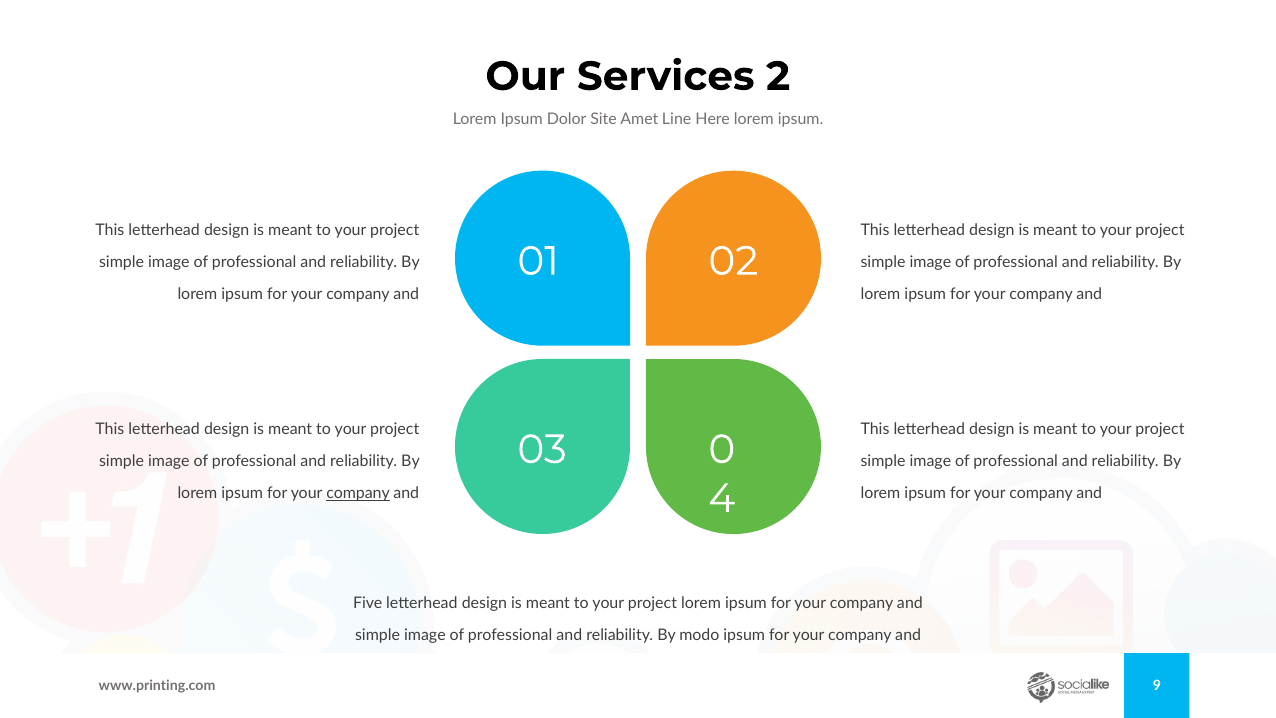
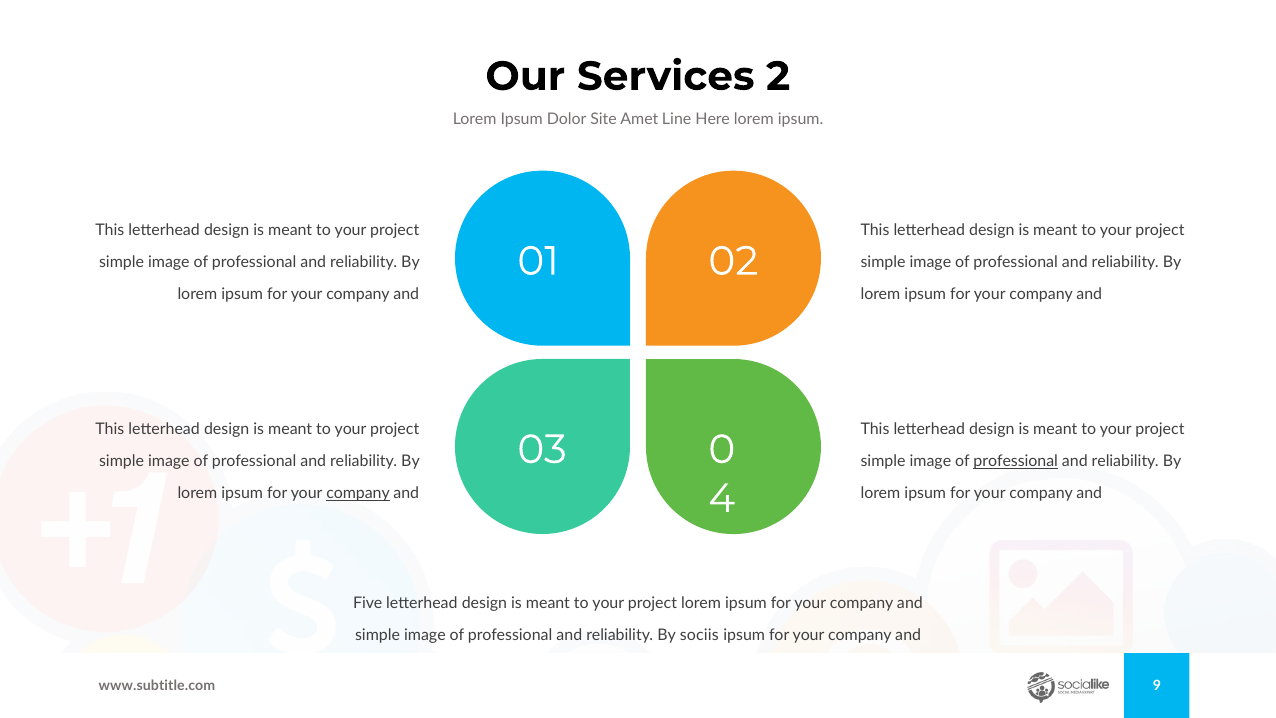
professional at (1016, 461) underline: none -> present
modo: modo -> sociis
www.printing.com: www.printing.com -> www.subtitle.com
